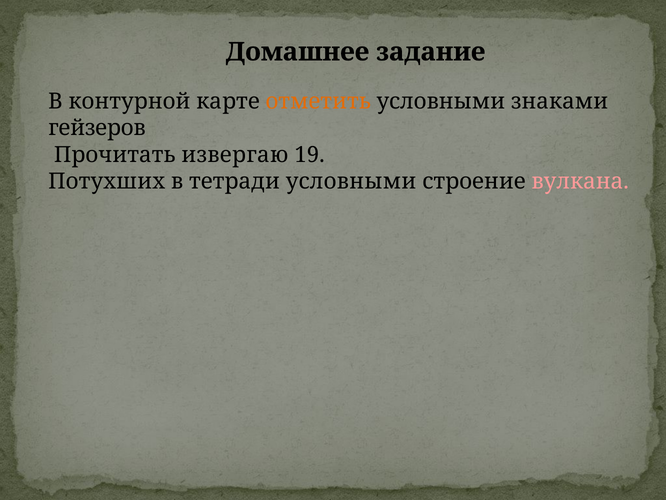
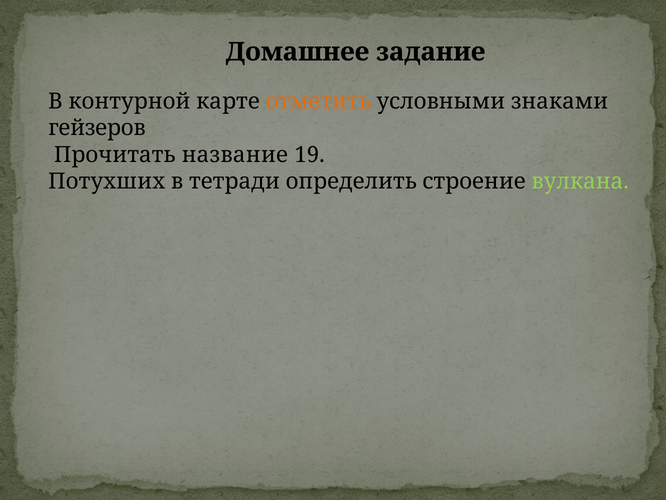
извергаю: извергаю -> название
тетради условными: условными -> определить
вулкана colour: pink -> light green
